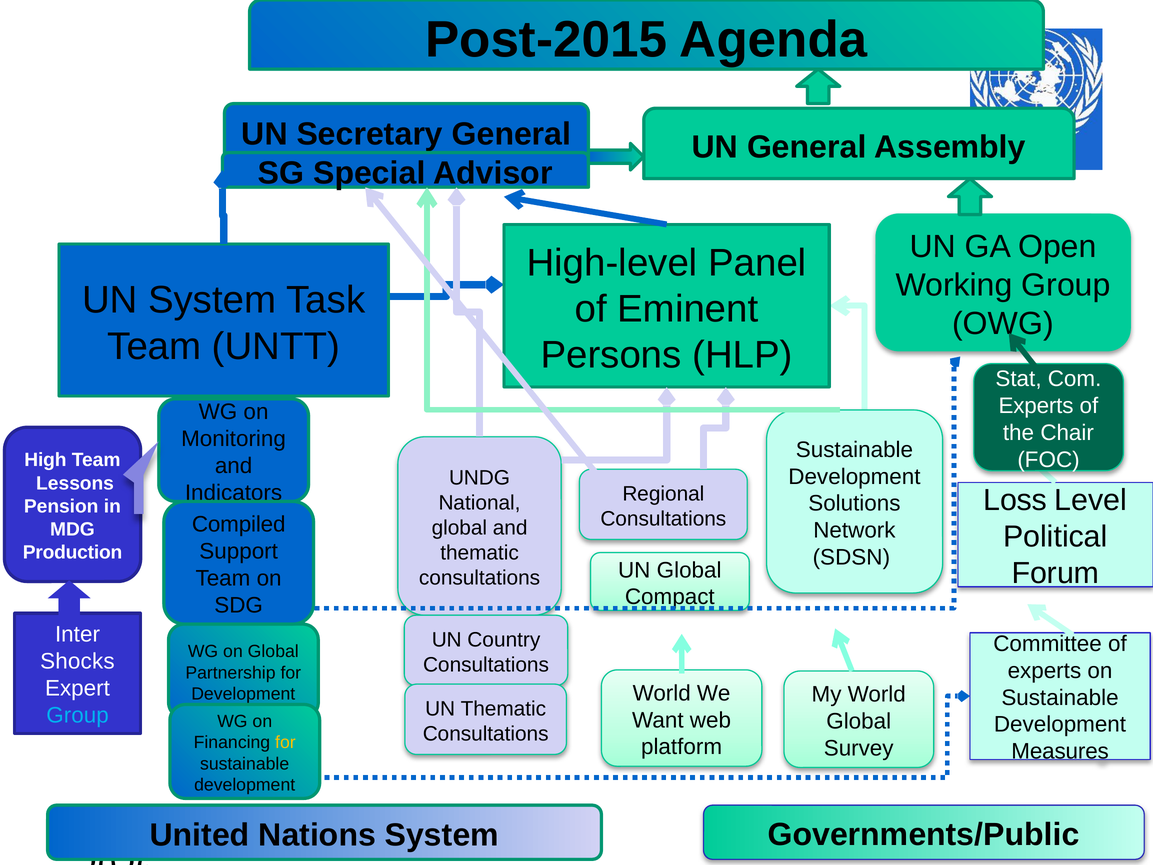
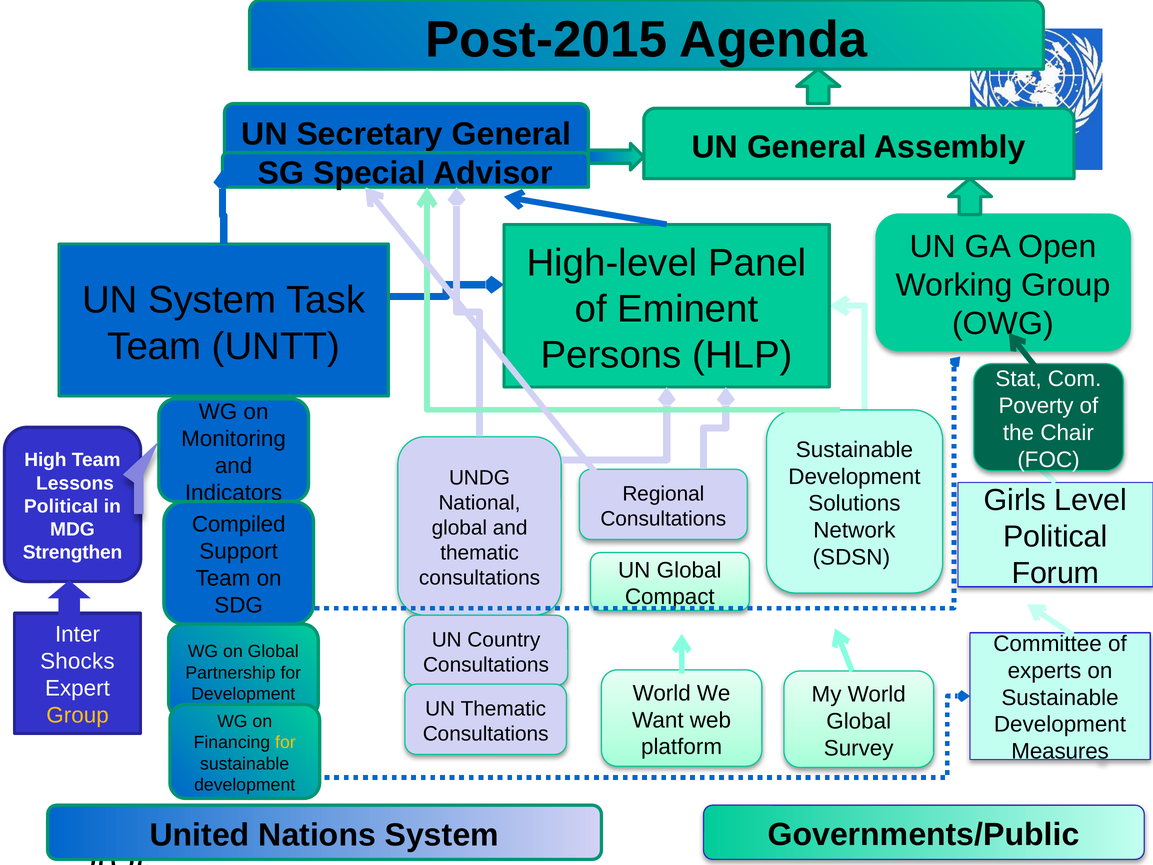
Experts at (1036, 406): Experts -> Poverty
Loss: Loss -> Girls
Pension at (61, 506): Pension -> Political
Production: Production -> Strengthen
Group at (78, 715) colour: light blue -> yellow
